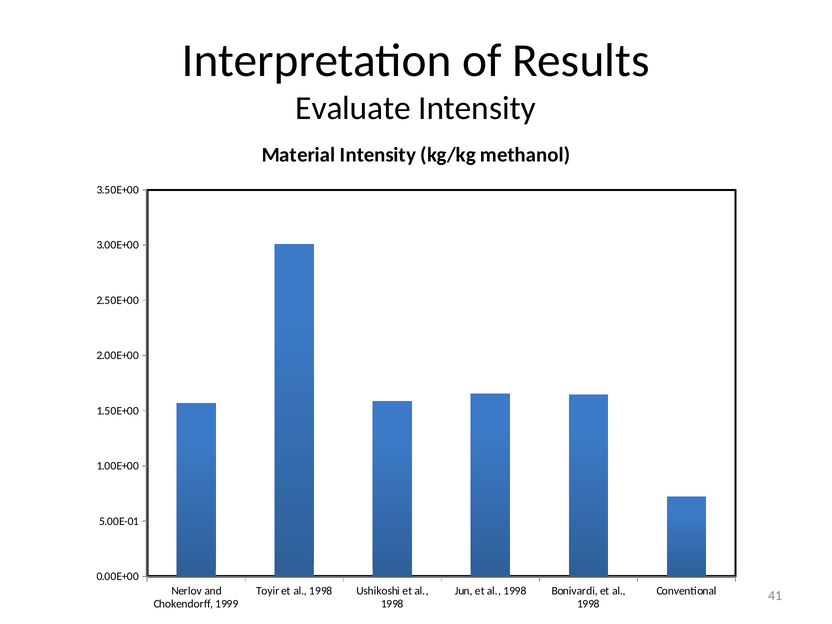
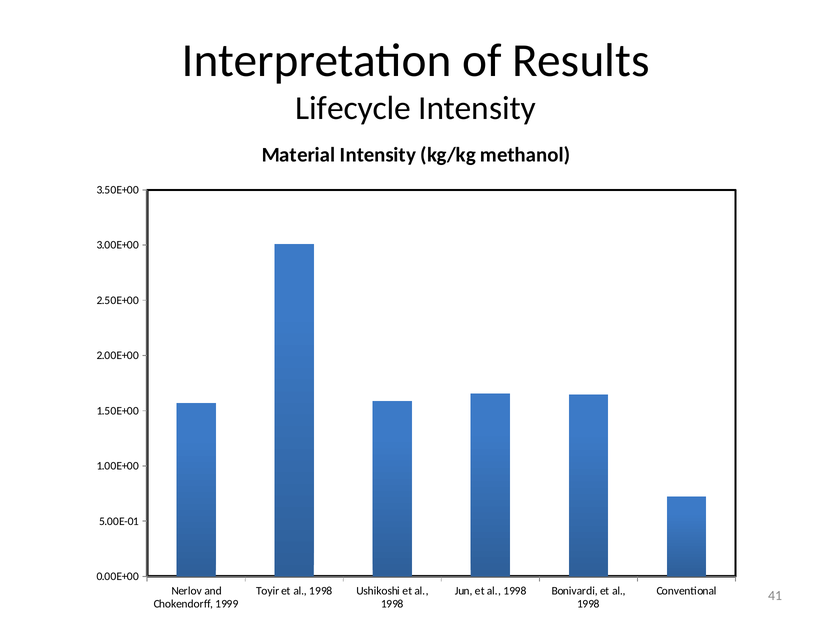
Evaluate: Evaluate -> Lifecycle
